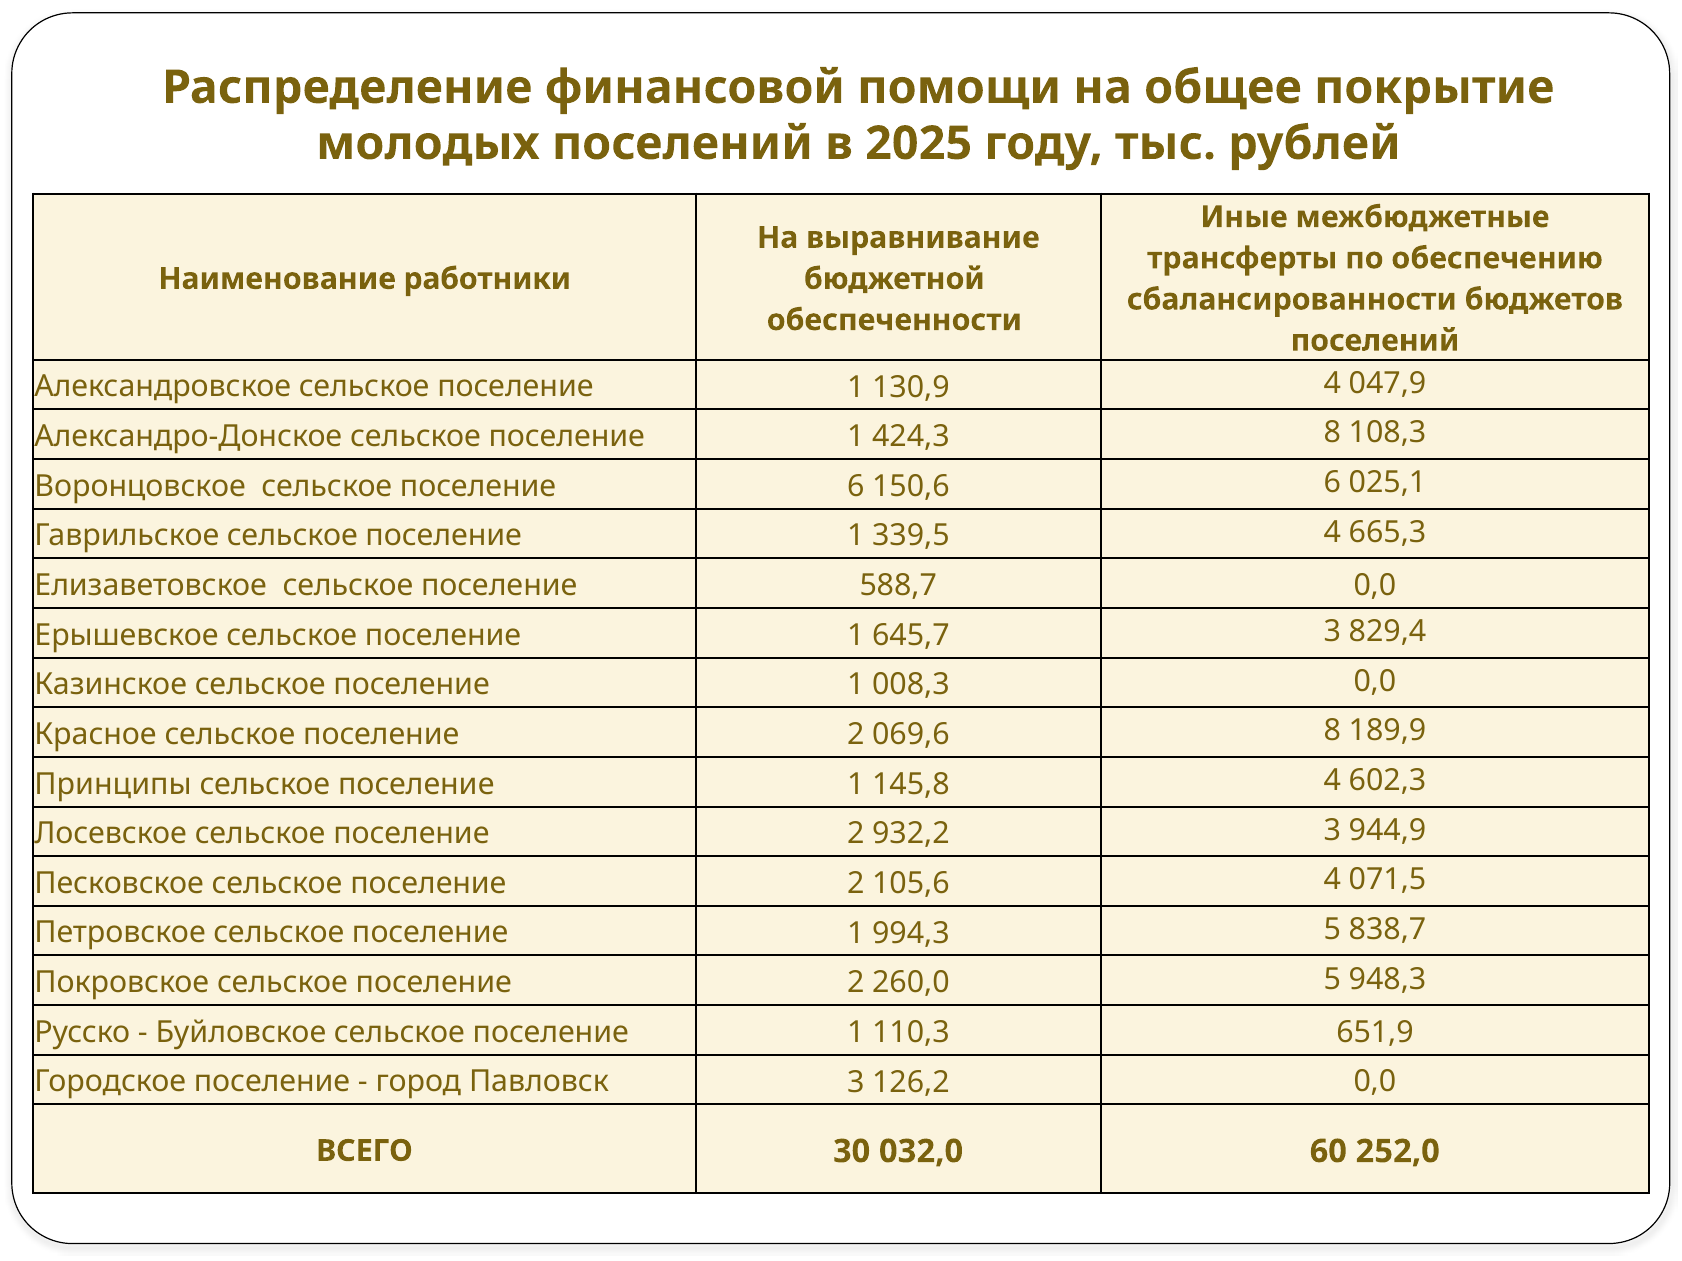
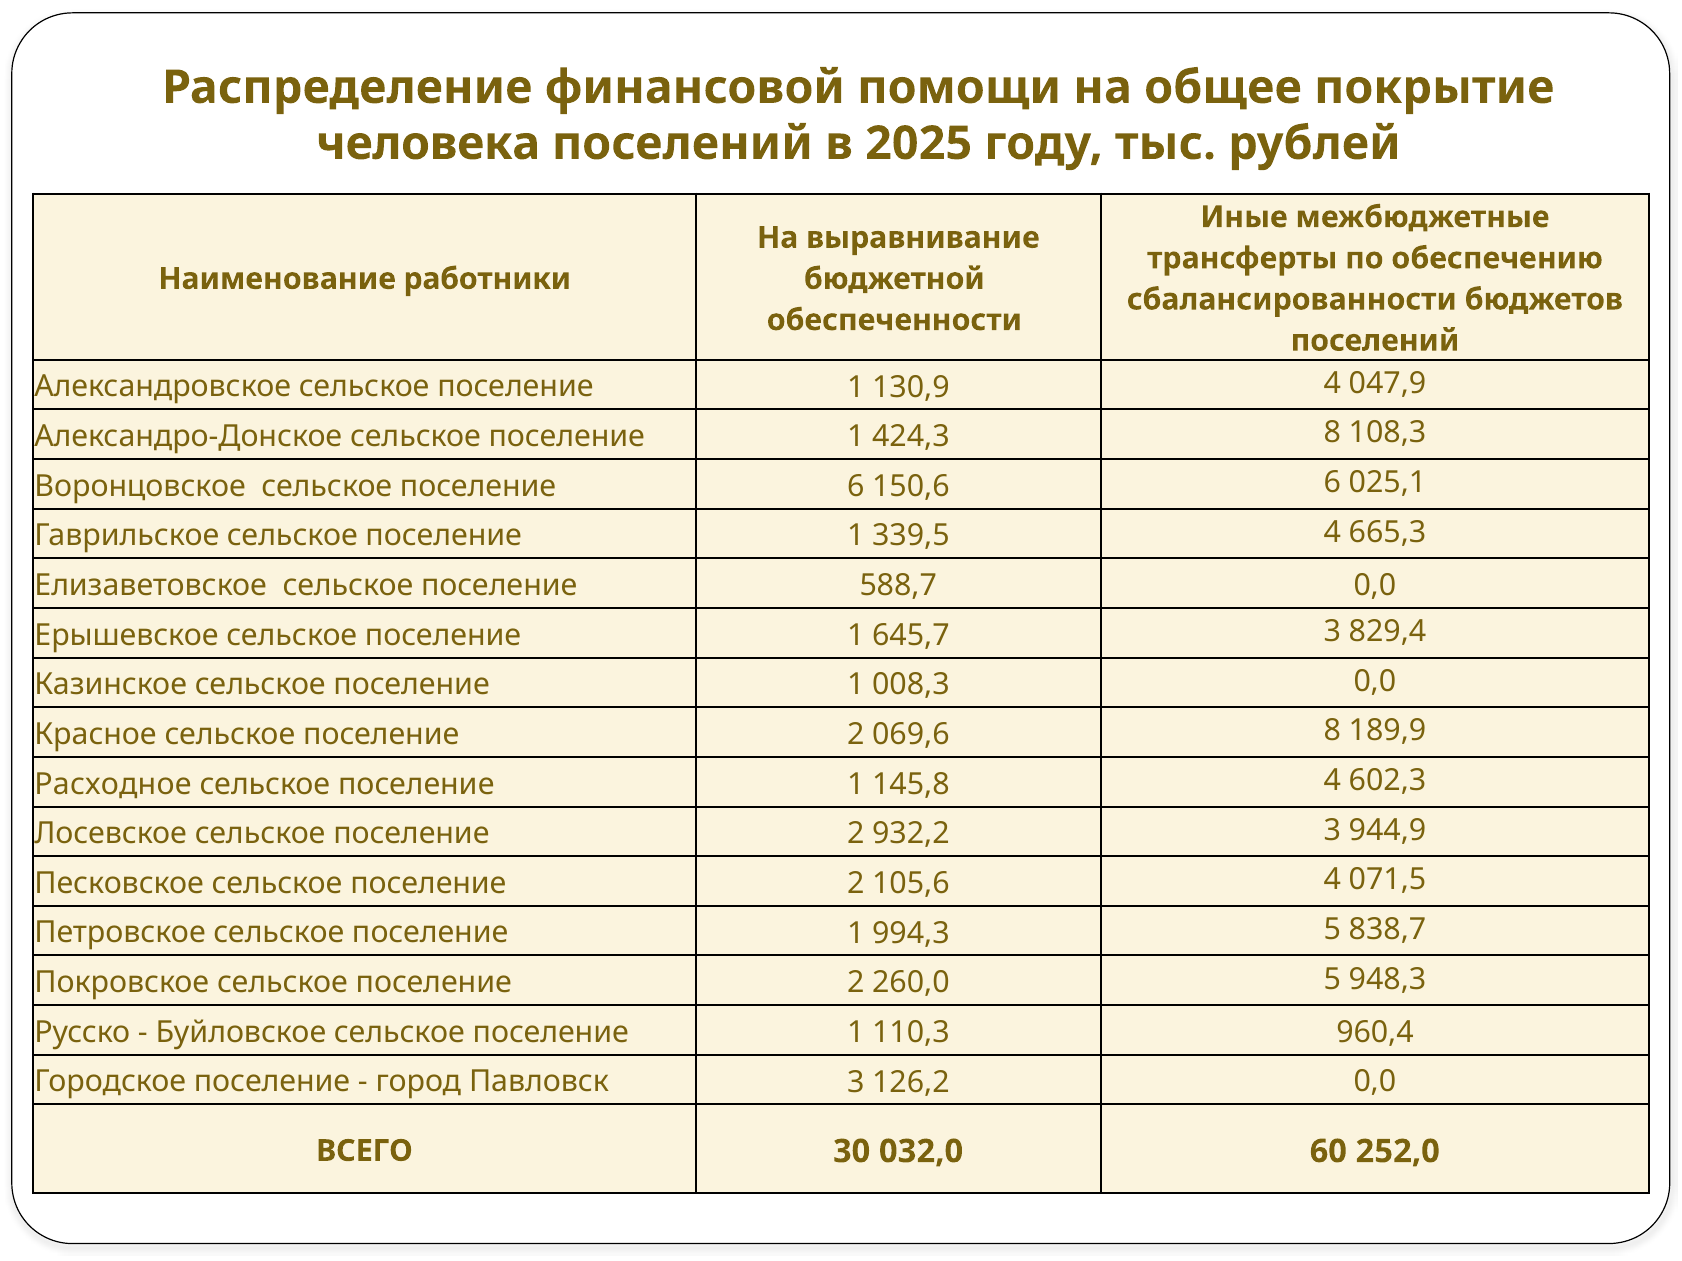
молодых: молодых -> человека
Принципы: Принципы -> Расходное
651,9: 651,9 -> 960,4
